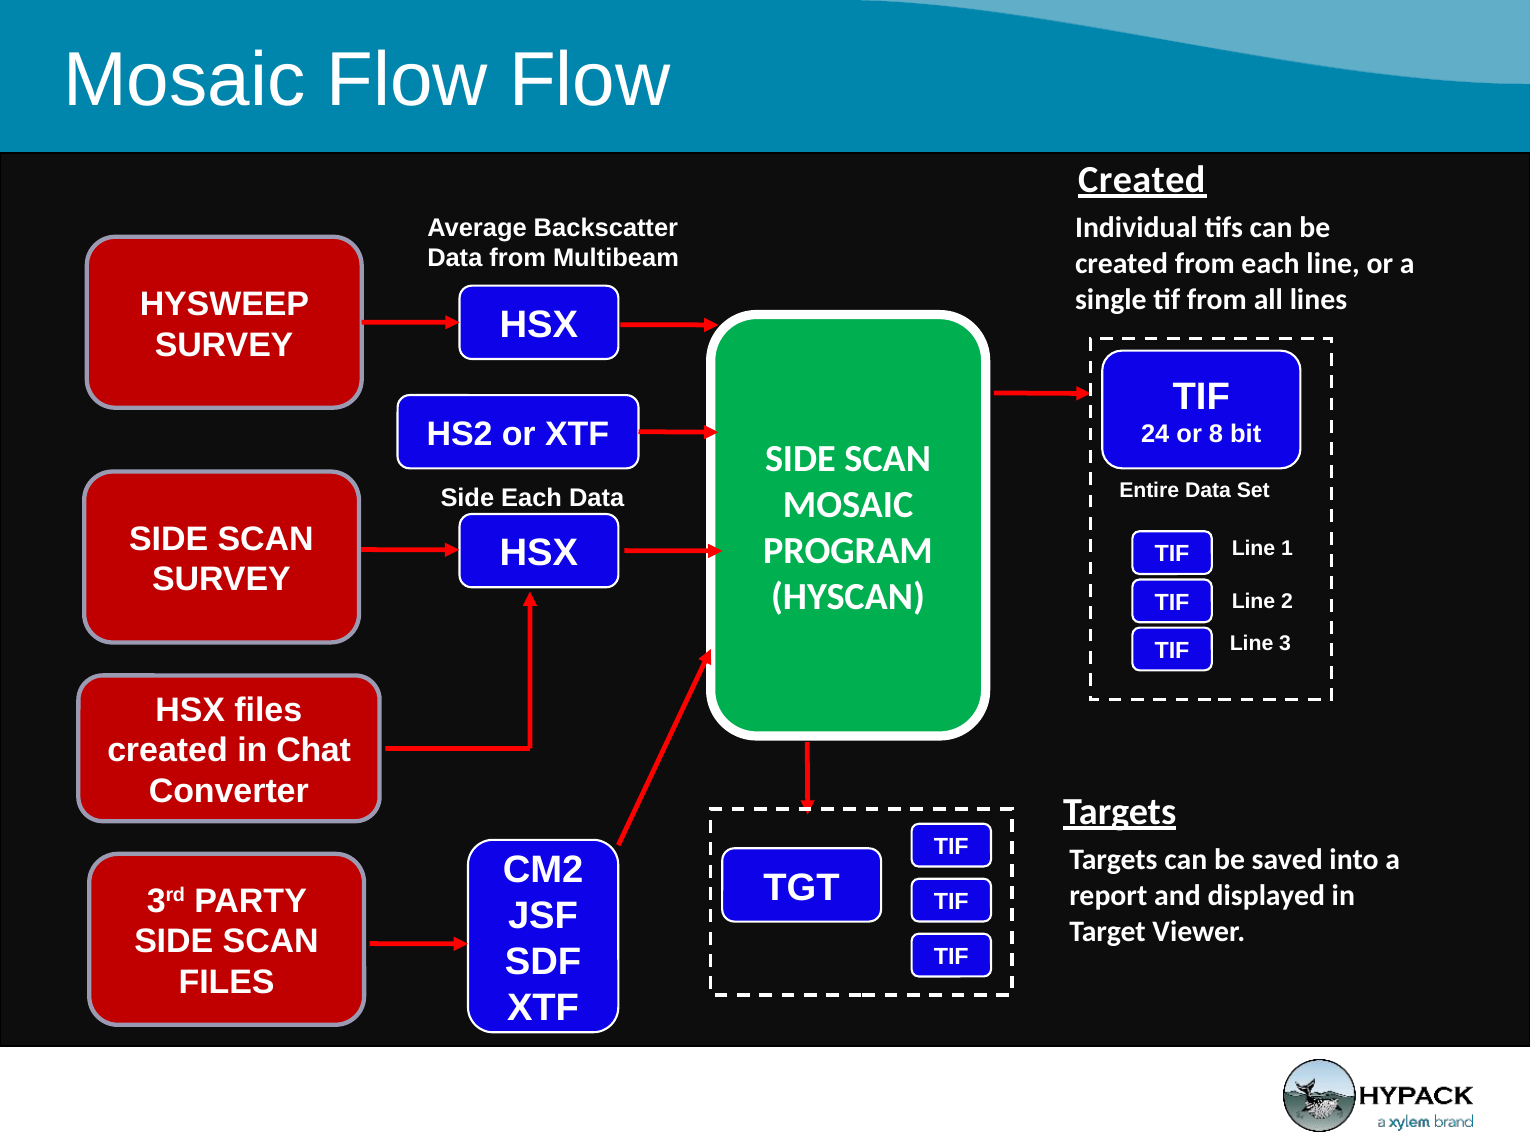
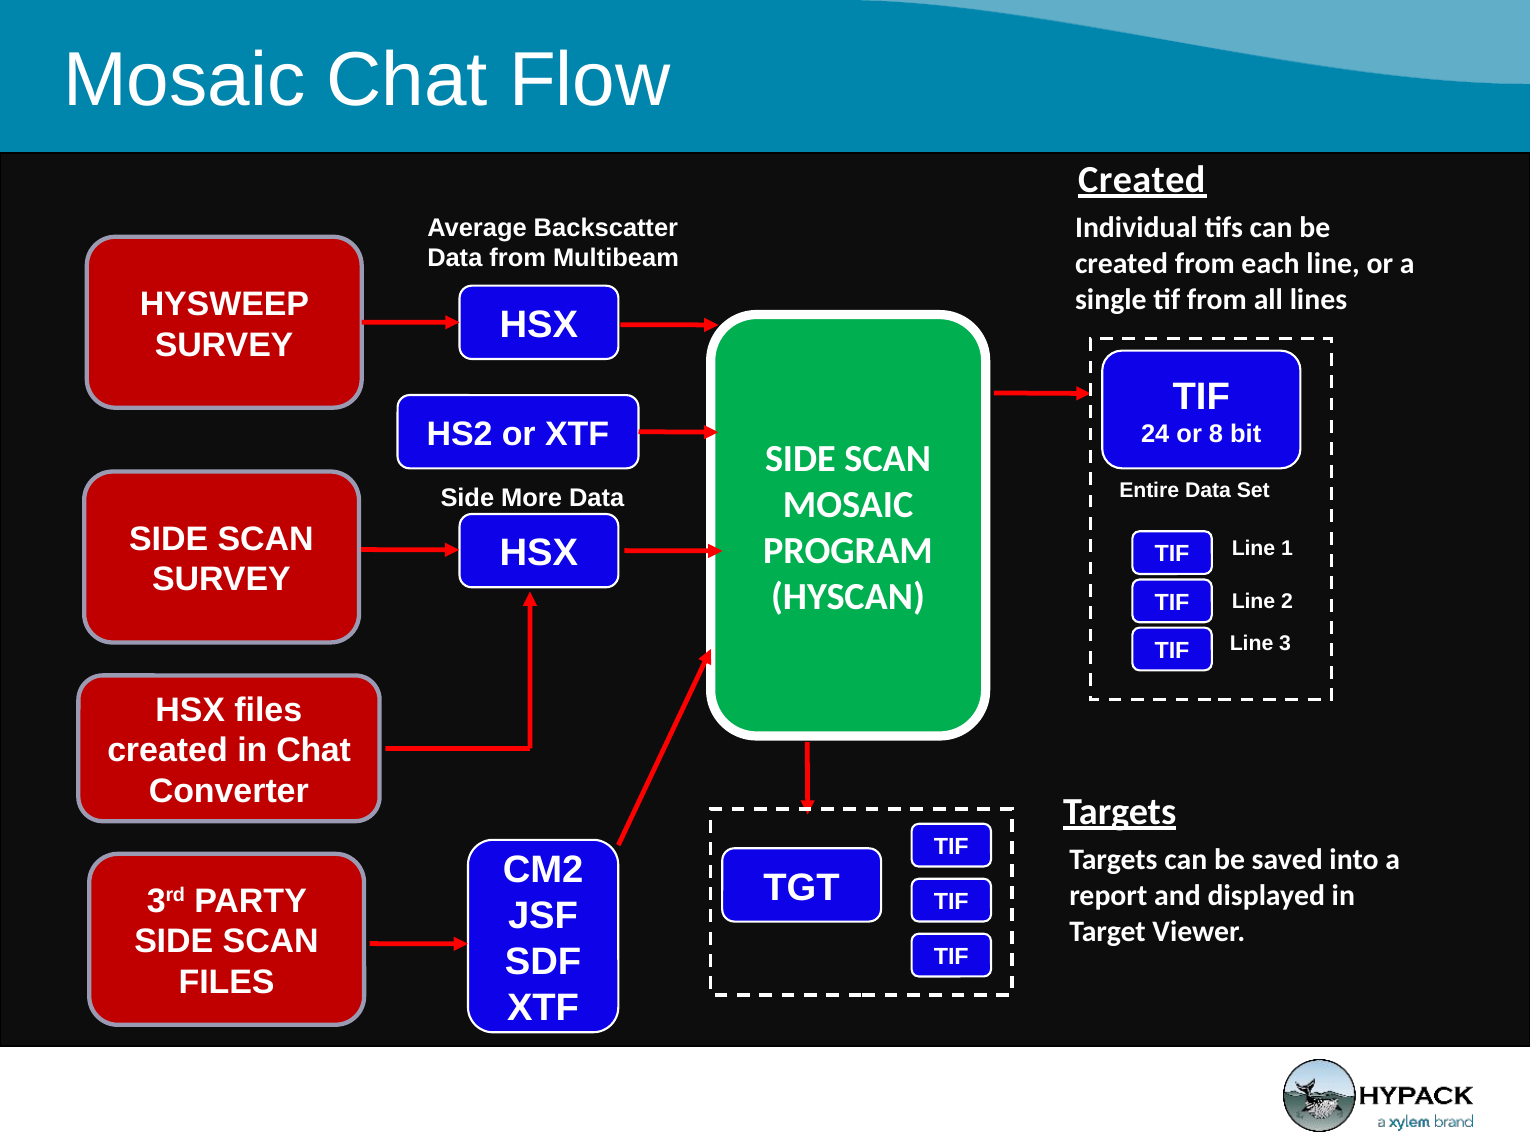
Mosaic Flow: Flow -> Chat
Side Each: Each -> More
